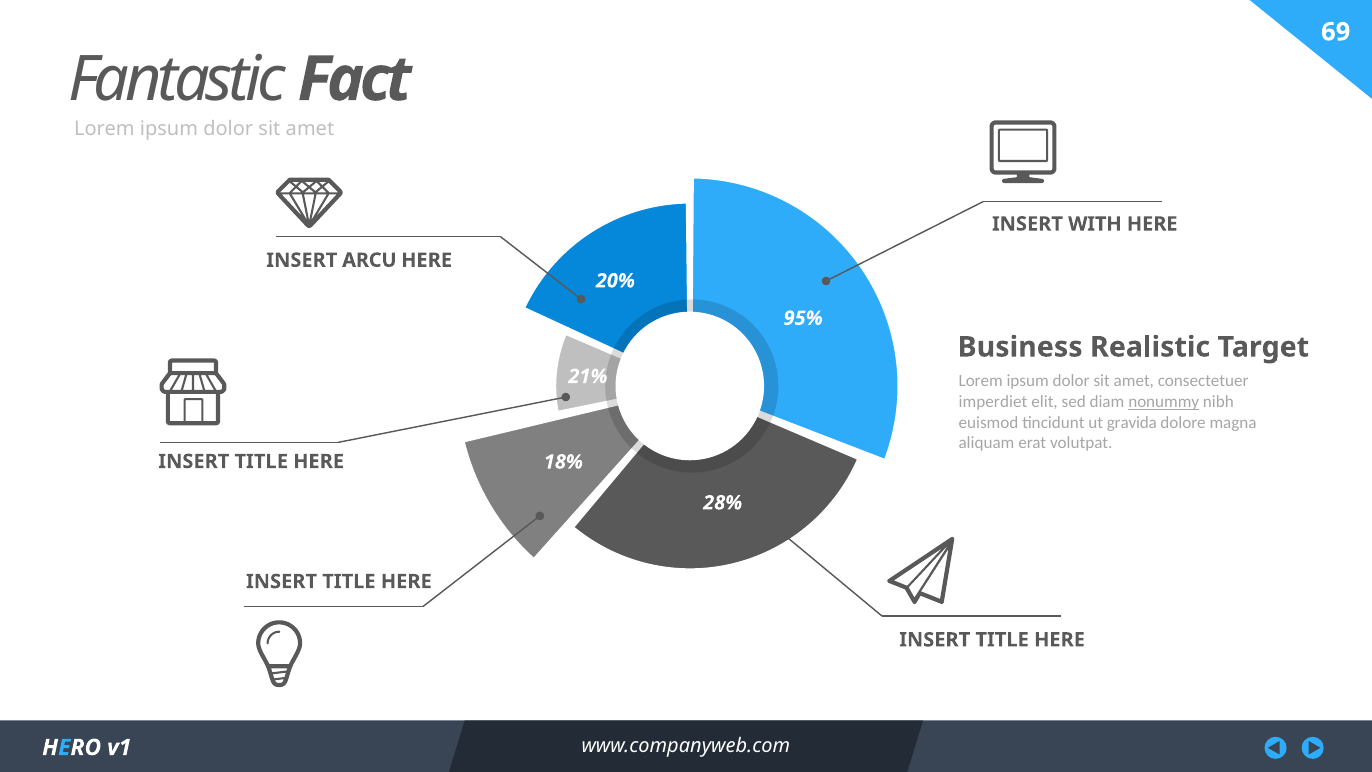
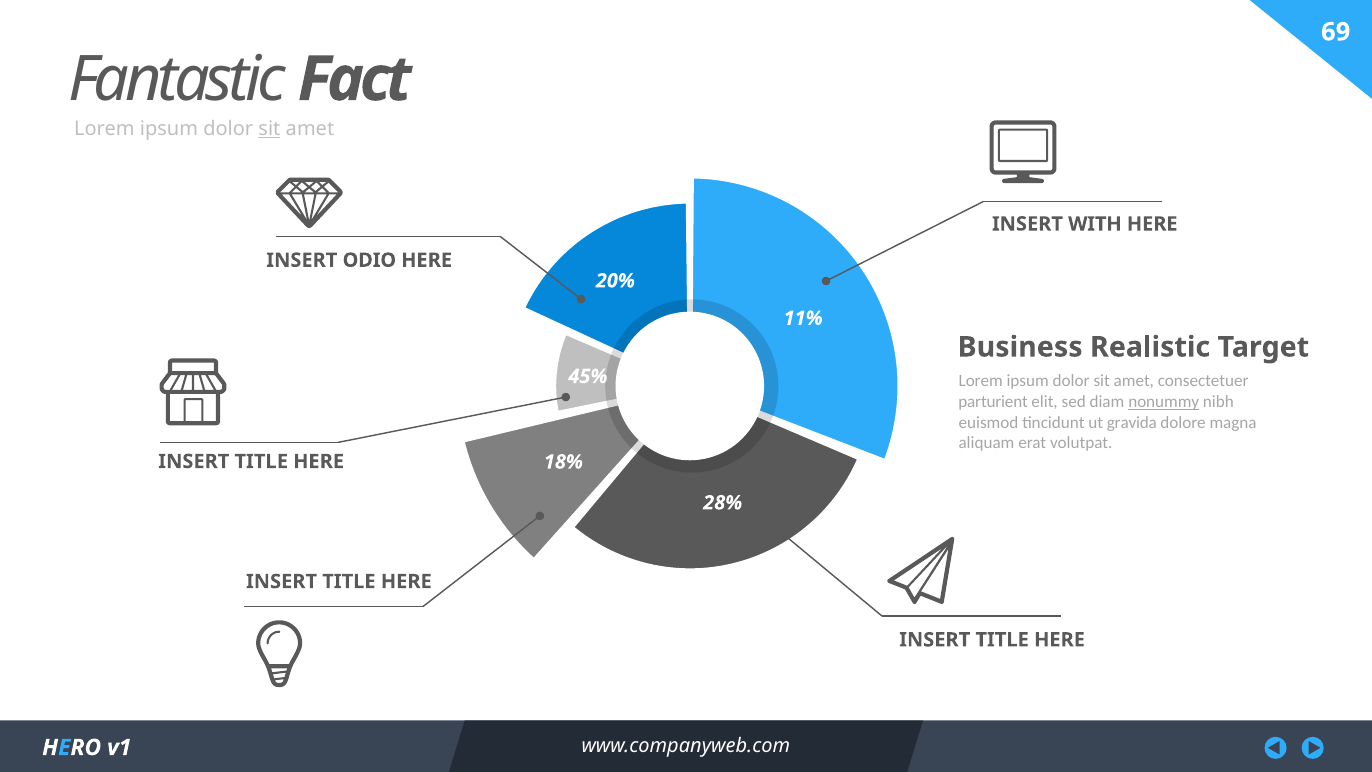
sit at (269, 129) underline: none -> present
ARCU: ARCU -> ODIO
95%: 95% -> 11%
21%: 21% -> 45%
imperdiet: imperdiet -> parturient
